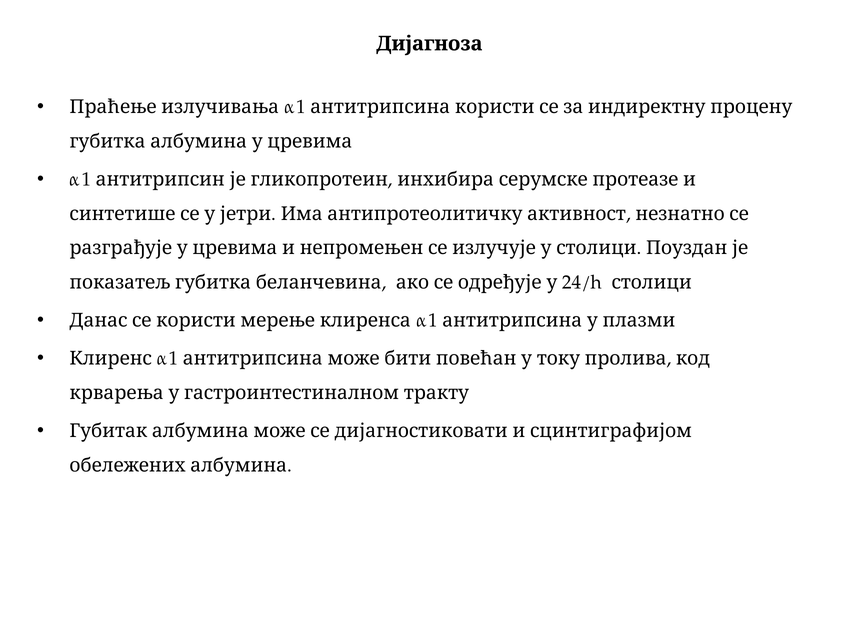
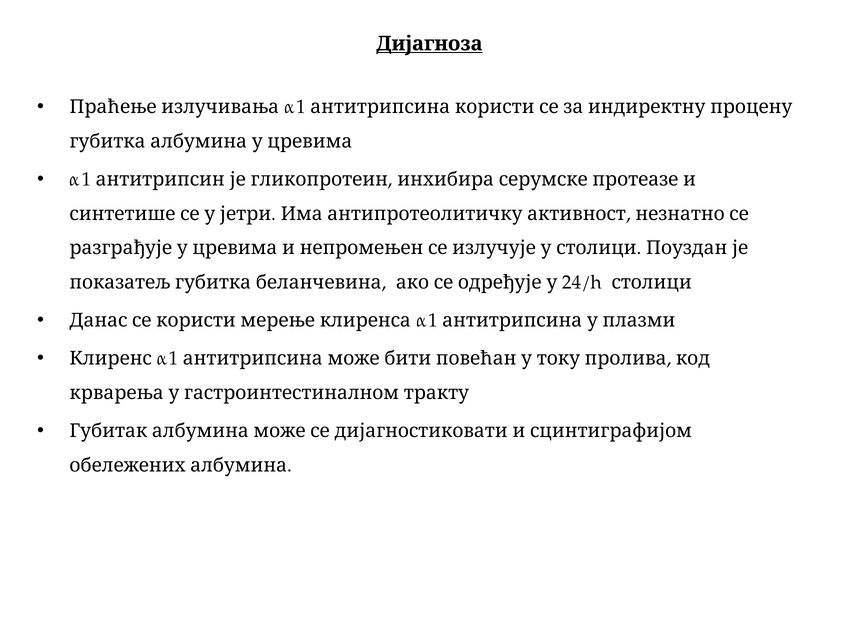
Дијагноза underline: none -> present
